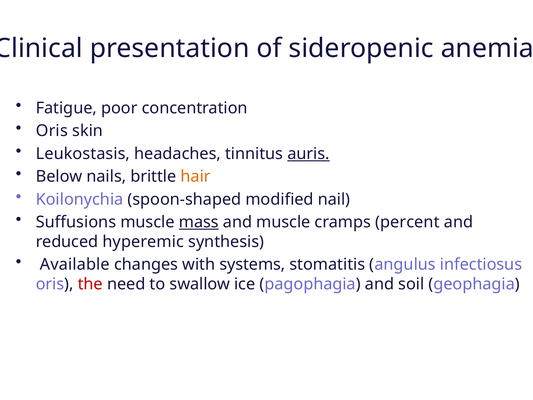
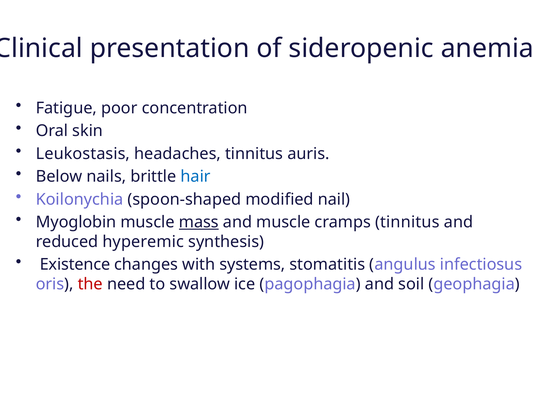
Oris at (52, 131): Oris -> Oral
auris underline: present -> none
hair colour: orange -> blue
Suffusions: Suffusions -> Myoglobin
cramps percent: percent -> tinnitus
Available: Available -> Existence
